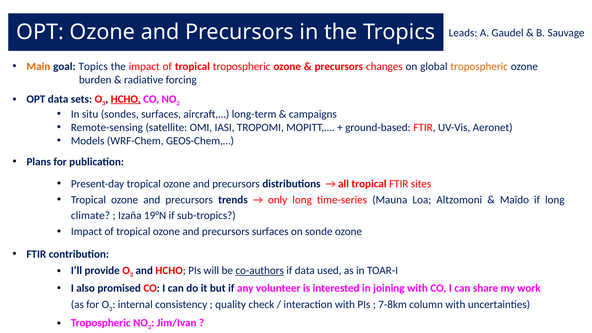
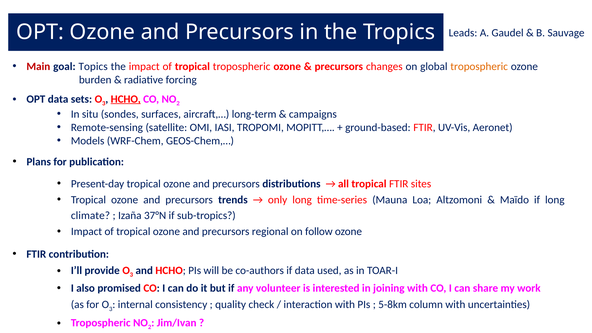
Main colour: orange -> red
19°N: 19°N -> 37°N
precursors surfaces: surfaces -> regional
sonde: sonde -> follow
co-authors underline: present -> none
7-8km: 7-8km -> 5-8km
